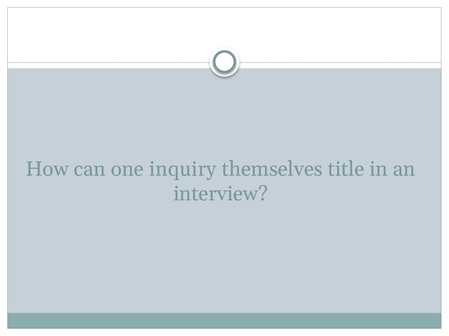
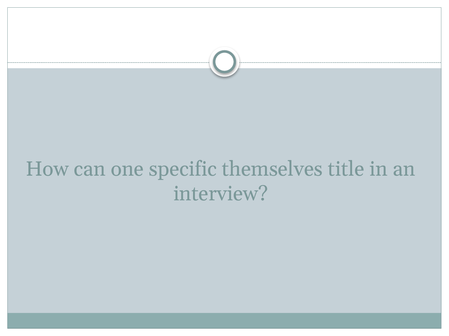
inquiry: inquiry -> specific
